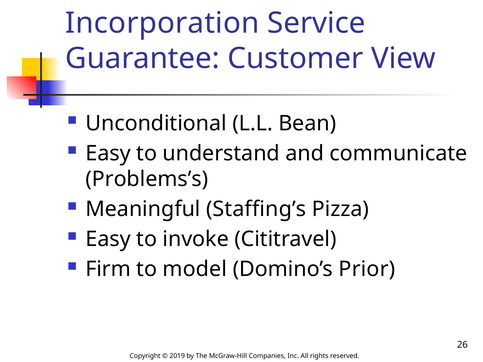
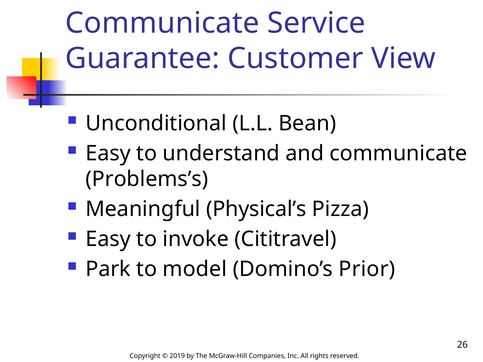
Incorporation at (162, 23): Incorporation -> Communicate
Staffing’s: Staffing’s -> Physical’s
Firm: Firm -> Park
